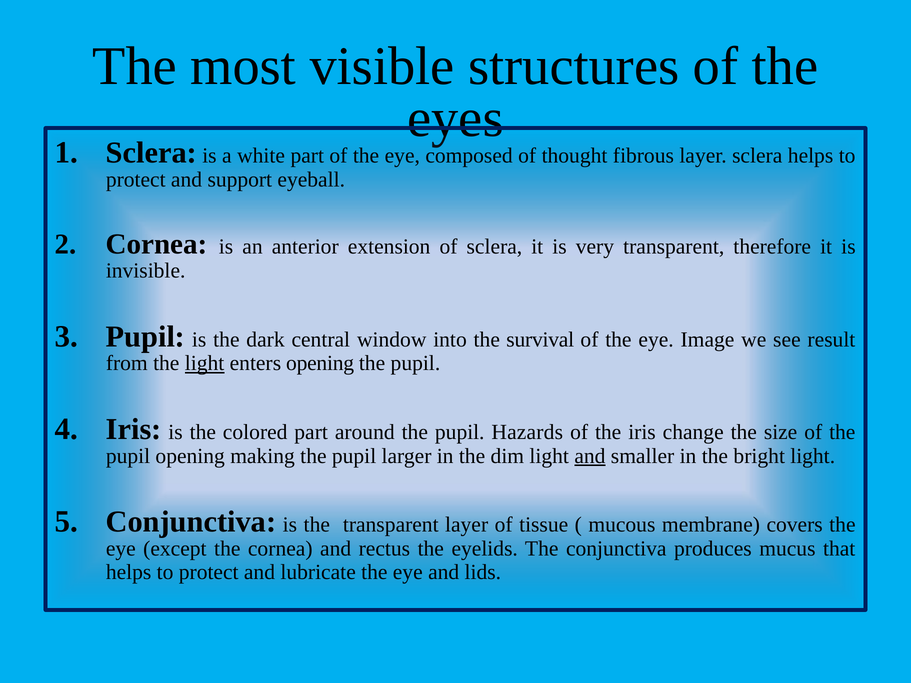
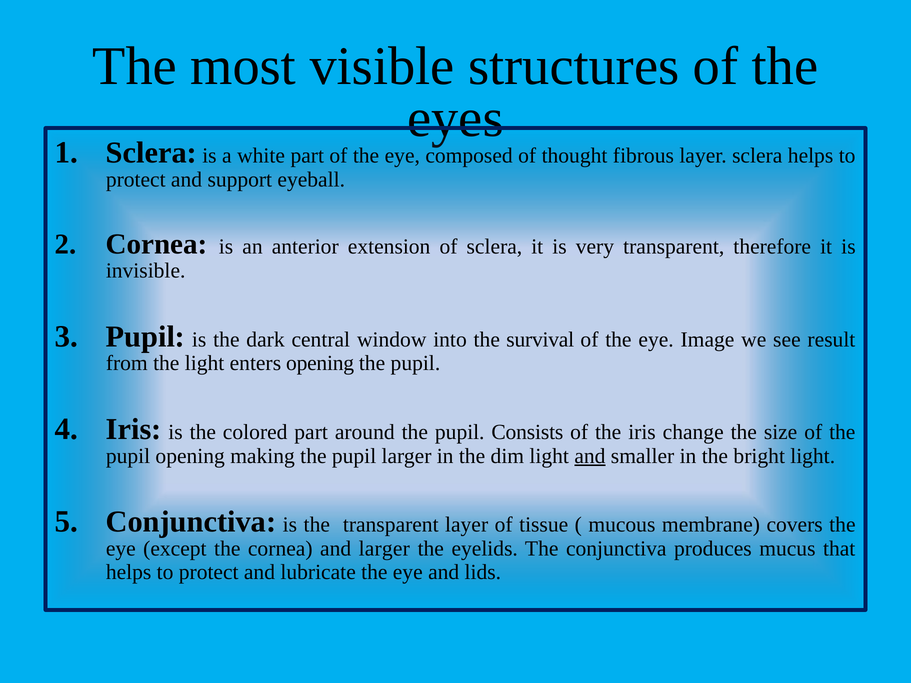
light at (205, 364) underline: present -> none
Hazards: Hazards -> Consists
and rectus: rectus -> larger
